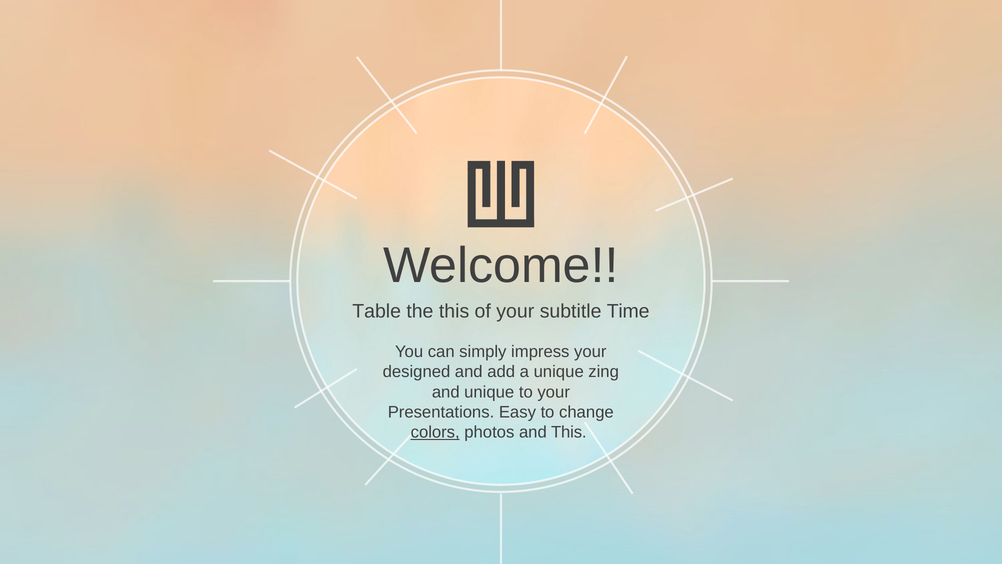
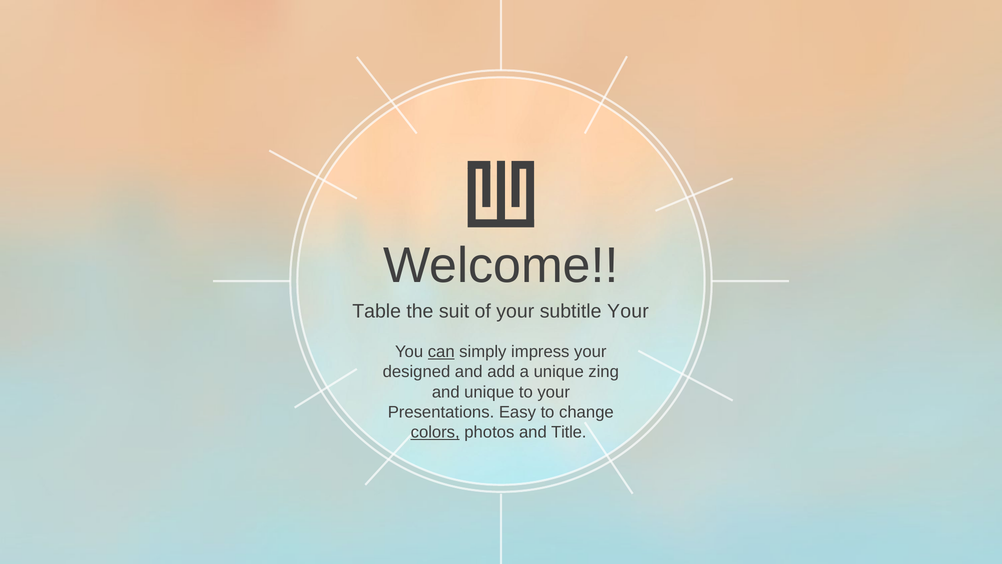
the this: this -> suit
subtitle Time: Time -> Your
can underline: none -> present
and This: This -> Title
